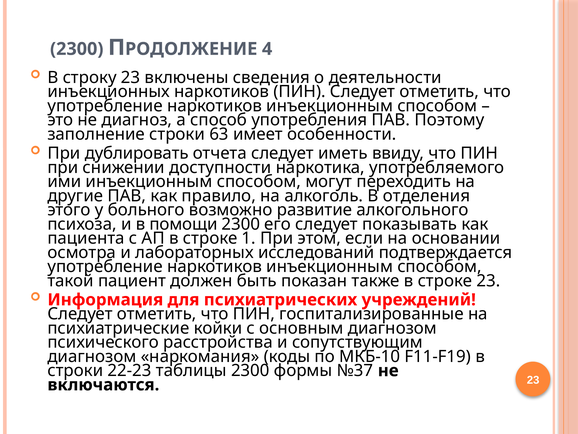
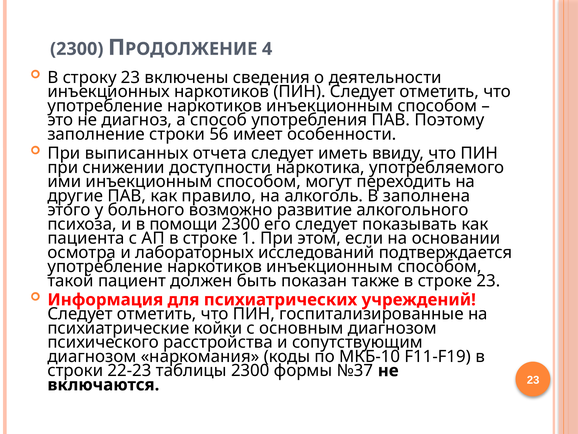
63: 63 -> 56
дублировать: дублировать -> выписанных
отделения: отделения -> заполнена
